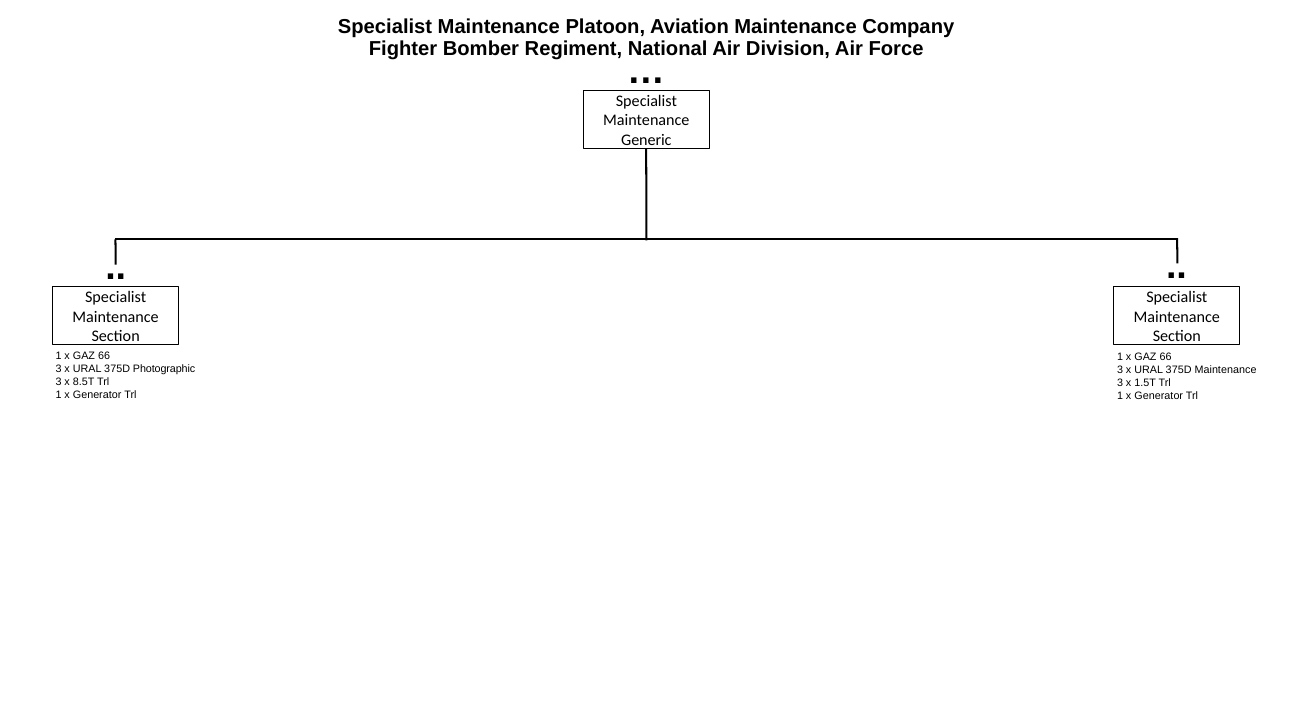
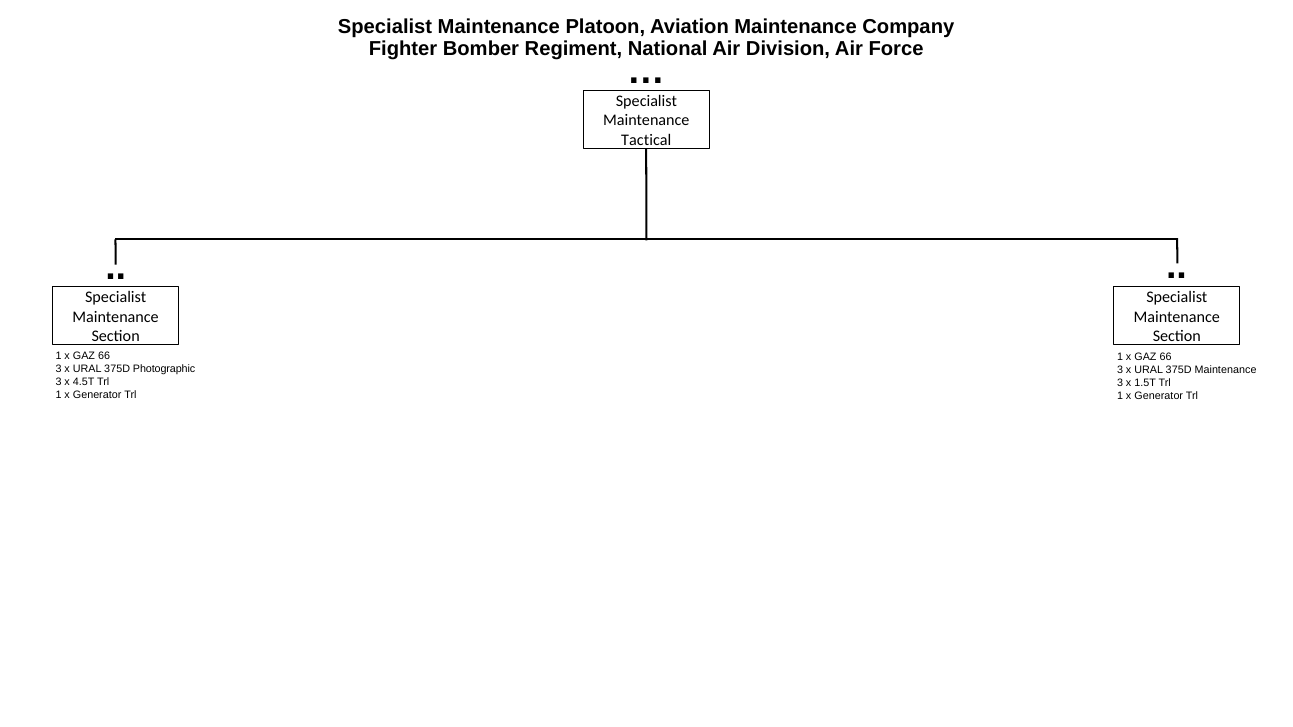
Generic: Generic -> Tactical
8.5T: 8.5T -> 4.5T
